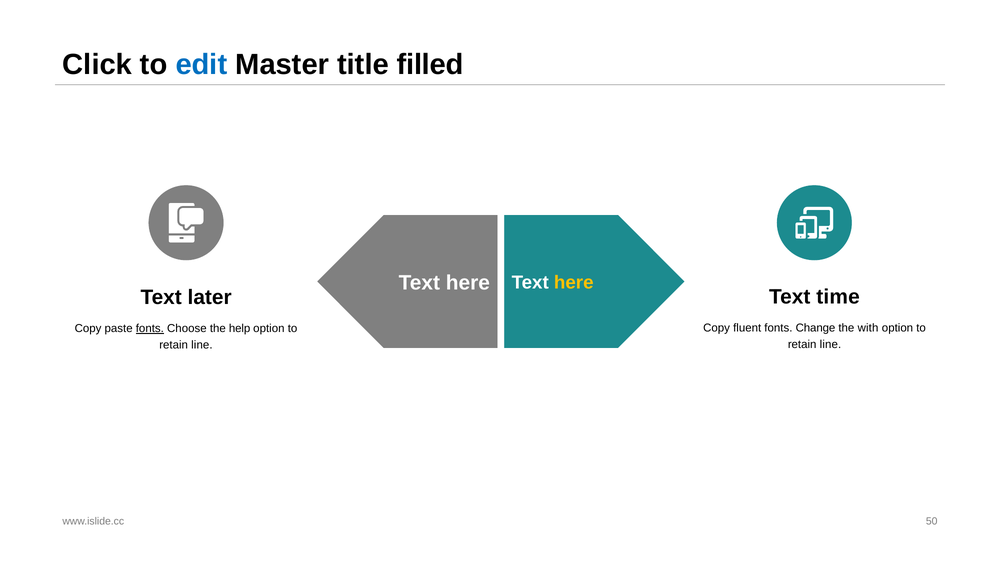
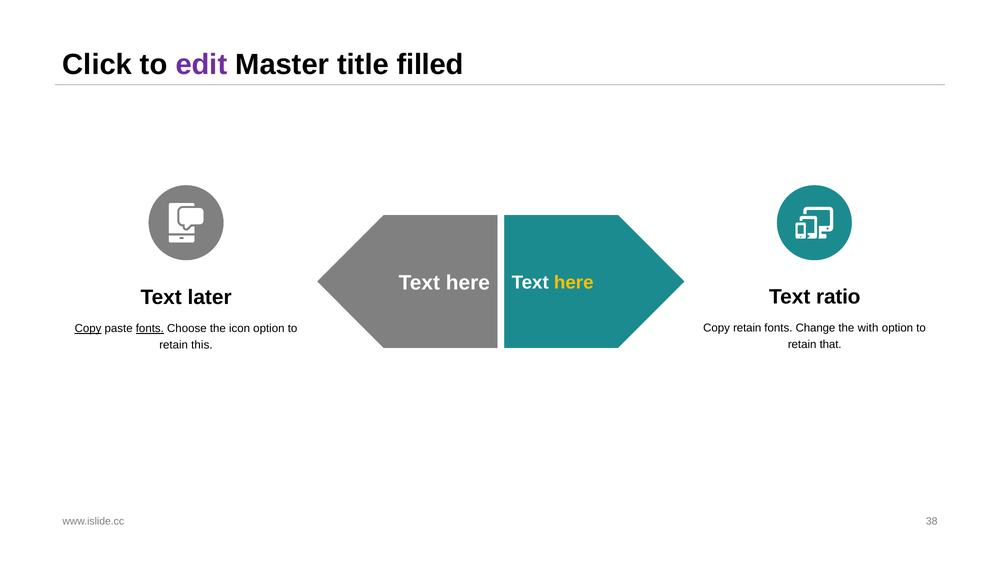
edit colour: blue -> purple
time: time -> ratio
Copy fluent: fluent -> retain
Copy at (88, 328) underline: none -> present
help: help -> icon
line at (830, 344): line -> that
line at (202, 345): line -> this
50: 50 -> 38
